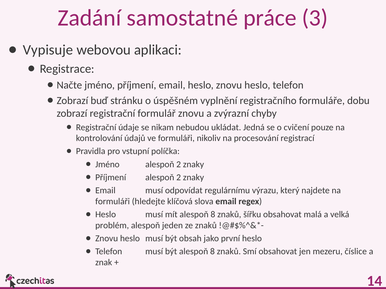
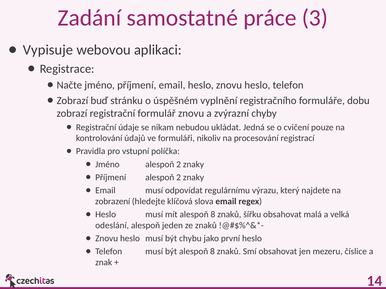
formuláři at (113, 202): formuláři -> zobrazení
problém: problém -> odeslání
obsah: obsah -> chybu
